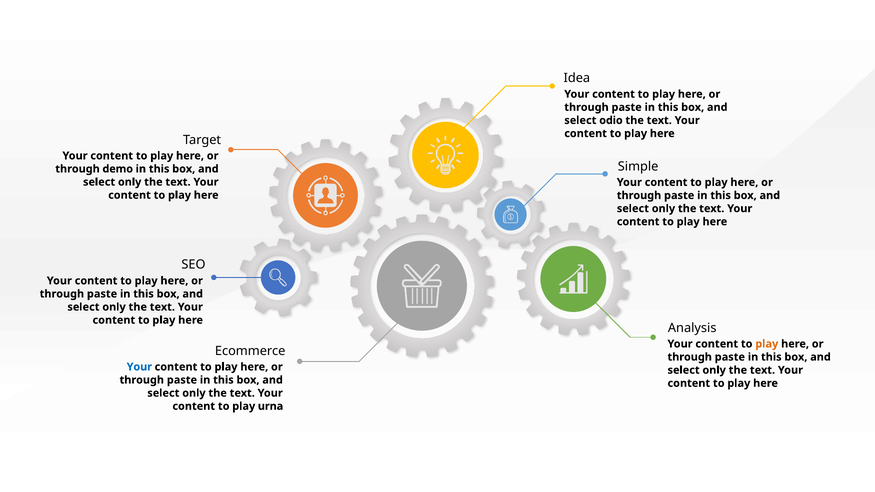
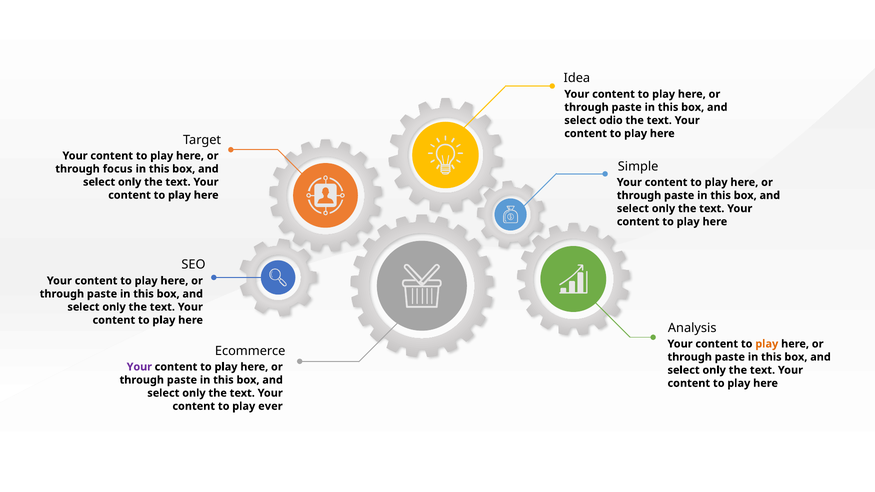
demo: demo -> focus
Your at (139, 367) colour: blue -> purple
urna: urna -> ever
